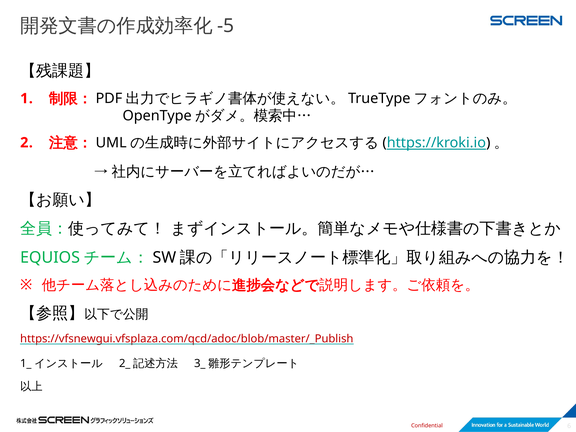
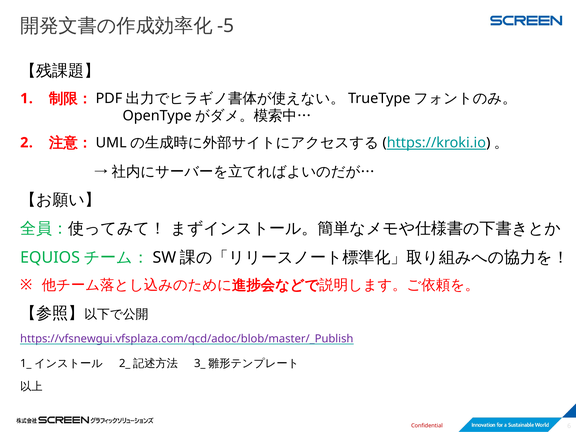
https://vfsnewgui.vfsplaza.com/qcd/adoc/blob/master/_Publish colour: red -> purple
